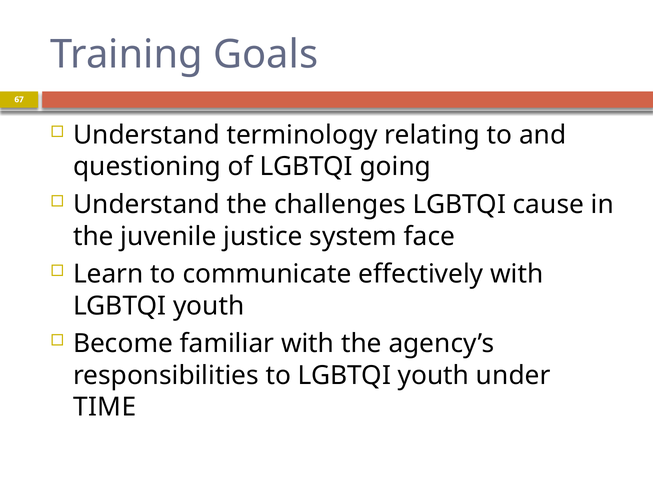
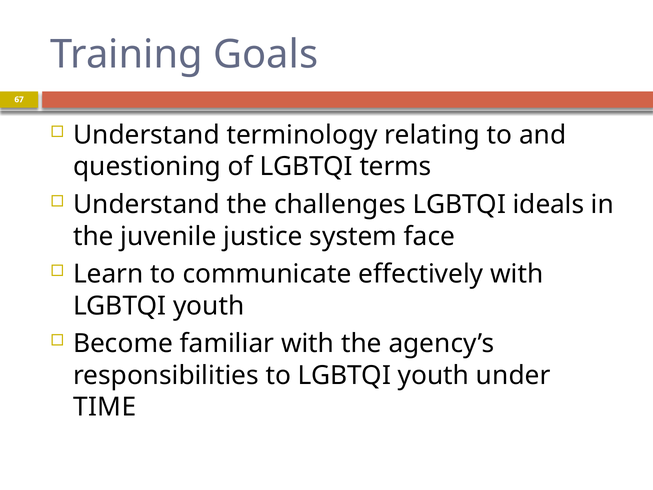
going: going -> terms
cause: cause -> ideals
